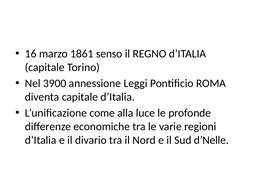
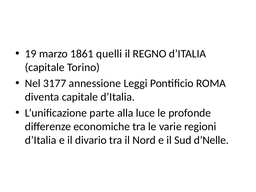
16: 16 -> 19
senso: senso -> quelli
3900: 3900 -> 3177
come: come -> parte
